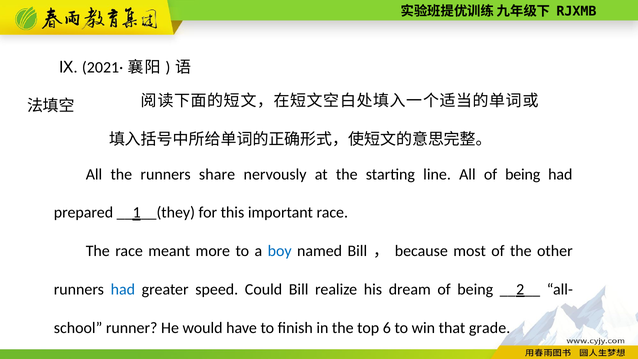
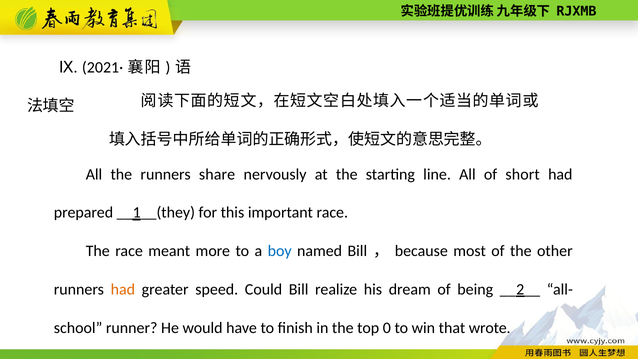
All of being: being -> short
had at (123, 289) colour: blue -> orange
6: 6 -> 0
grade: grade -> wrote
